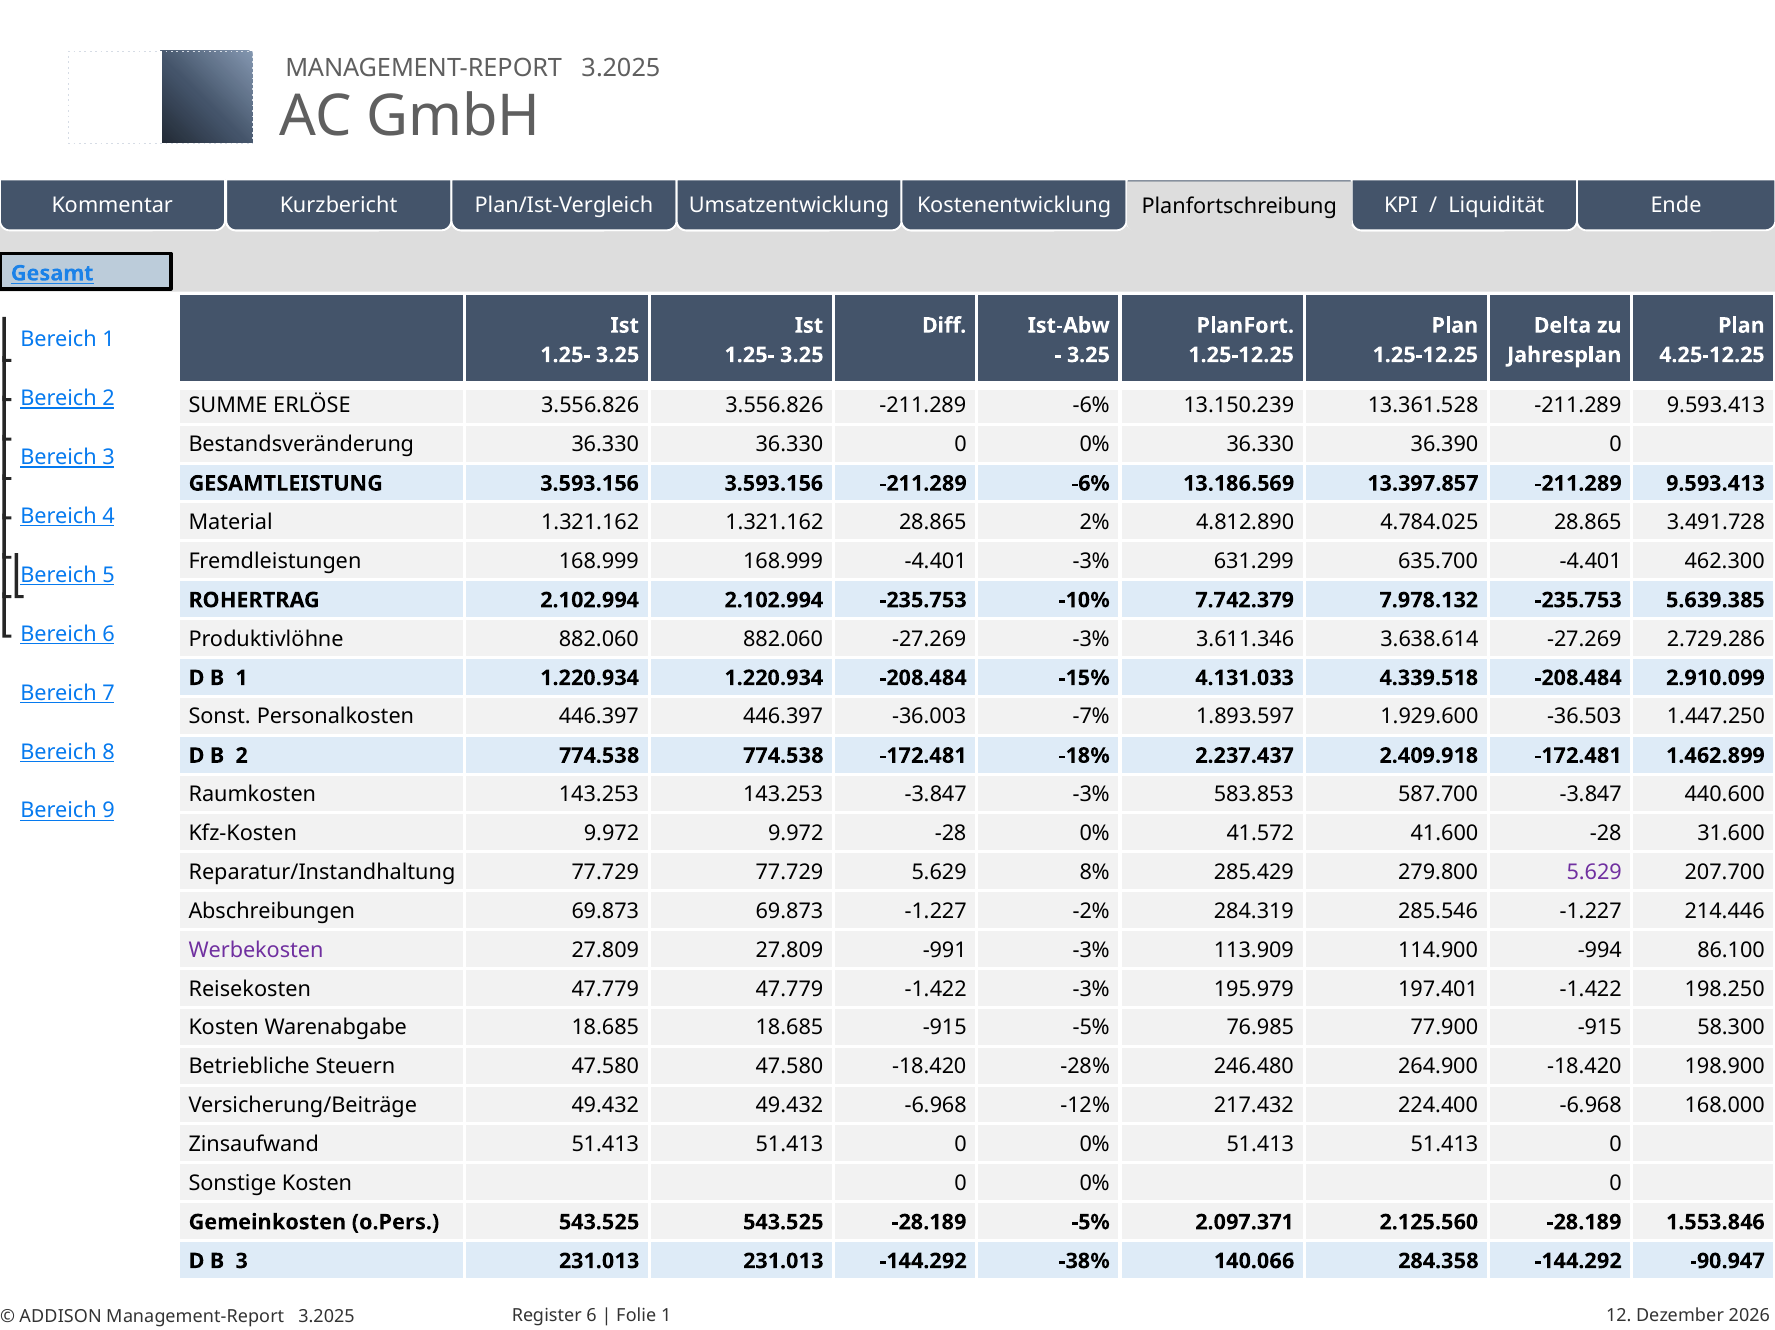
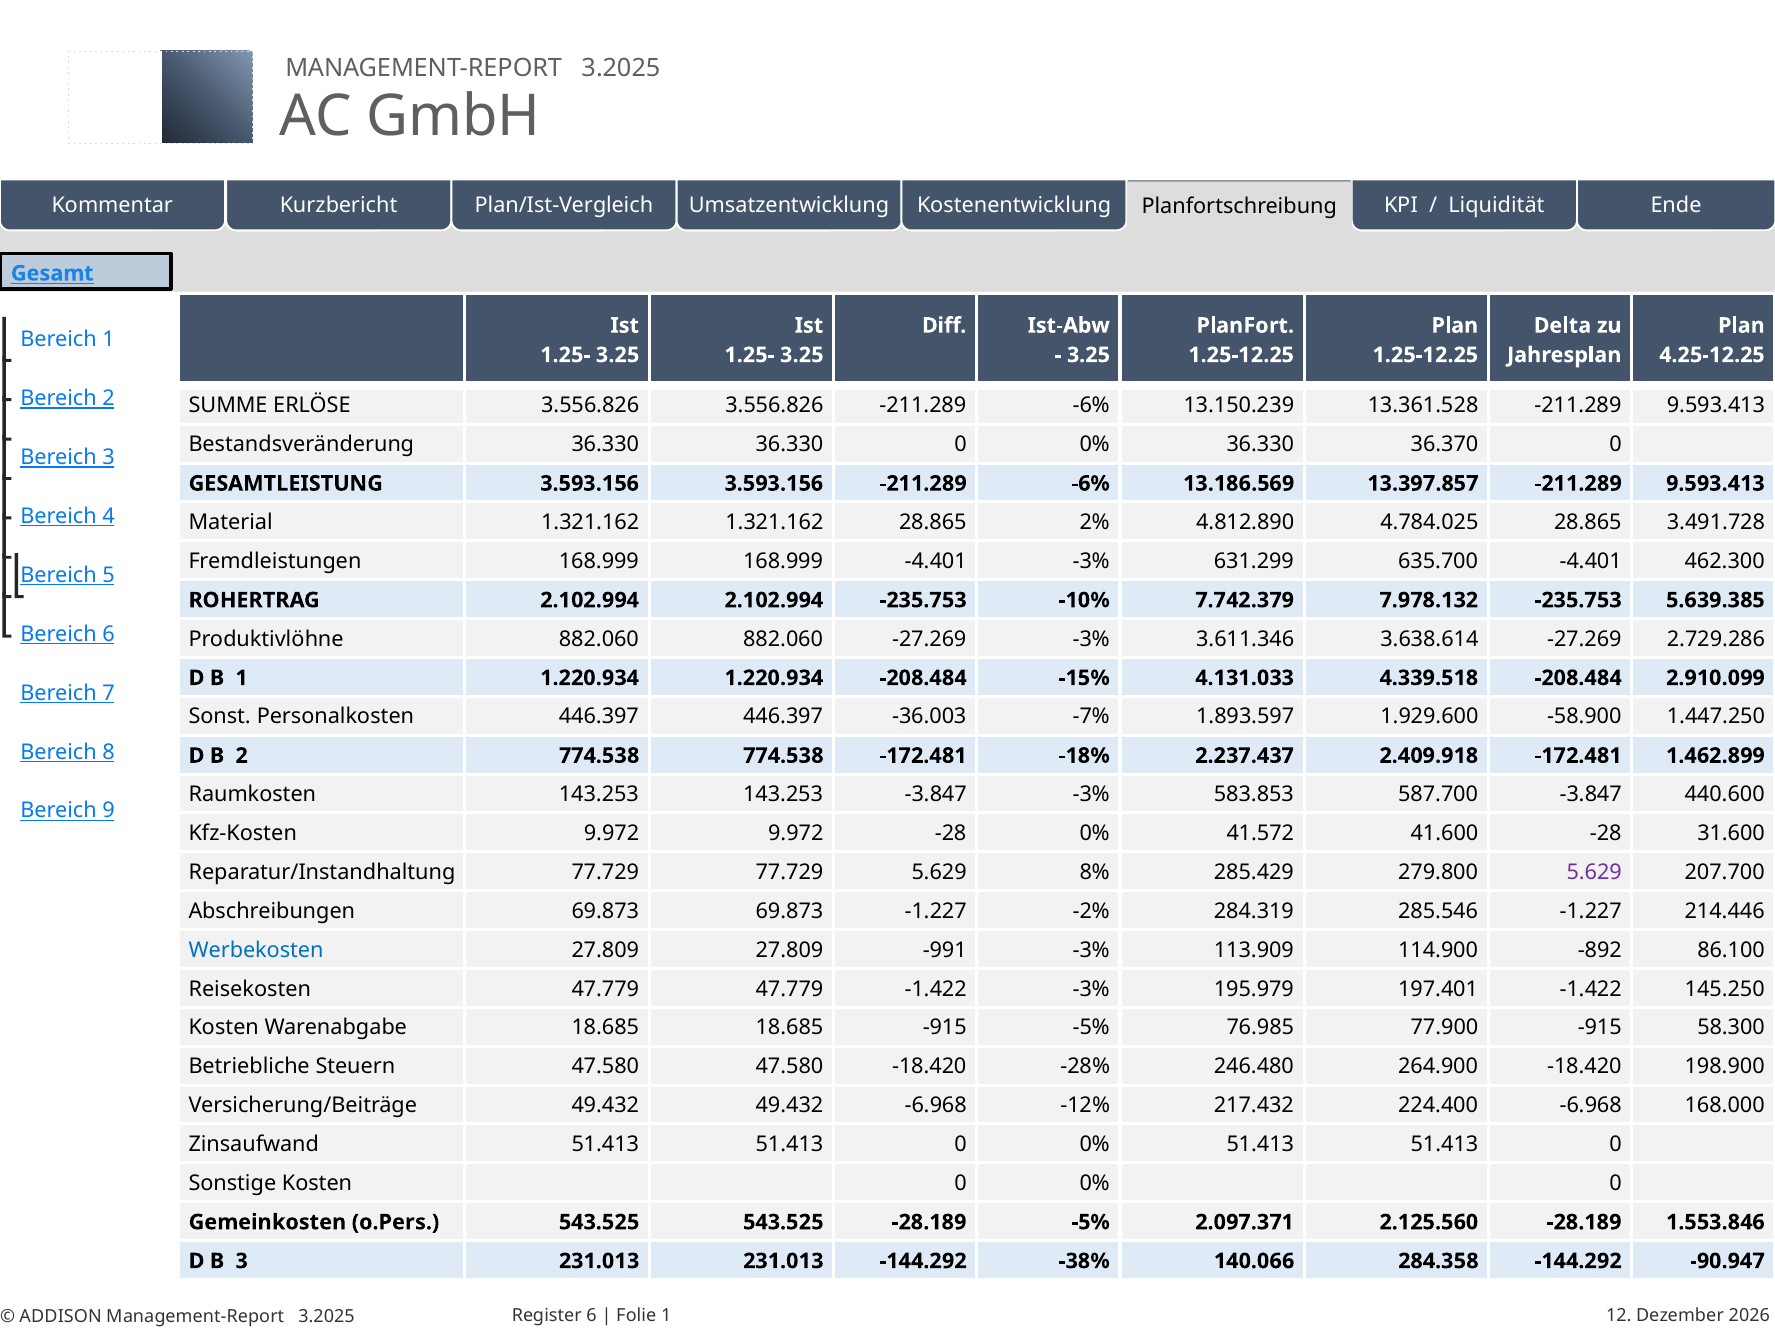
36.390: 36.390 -> 36.370
-36.503: -36.503 -> -58.900
Werbekosten colour: purple -> blue
-994: -994 -> -892
198.250: 198.250 -> 145.250
